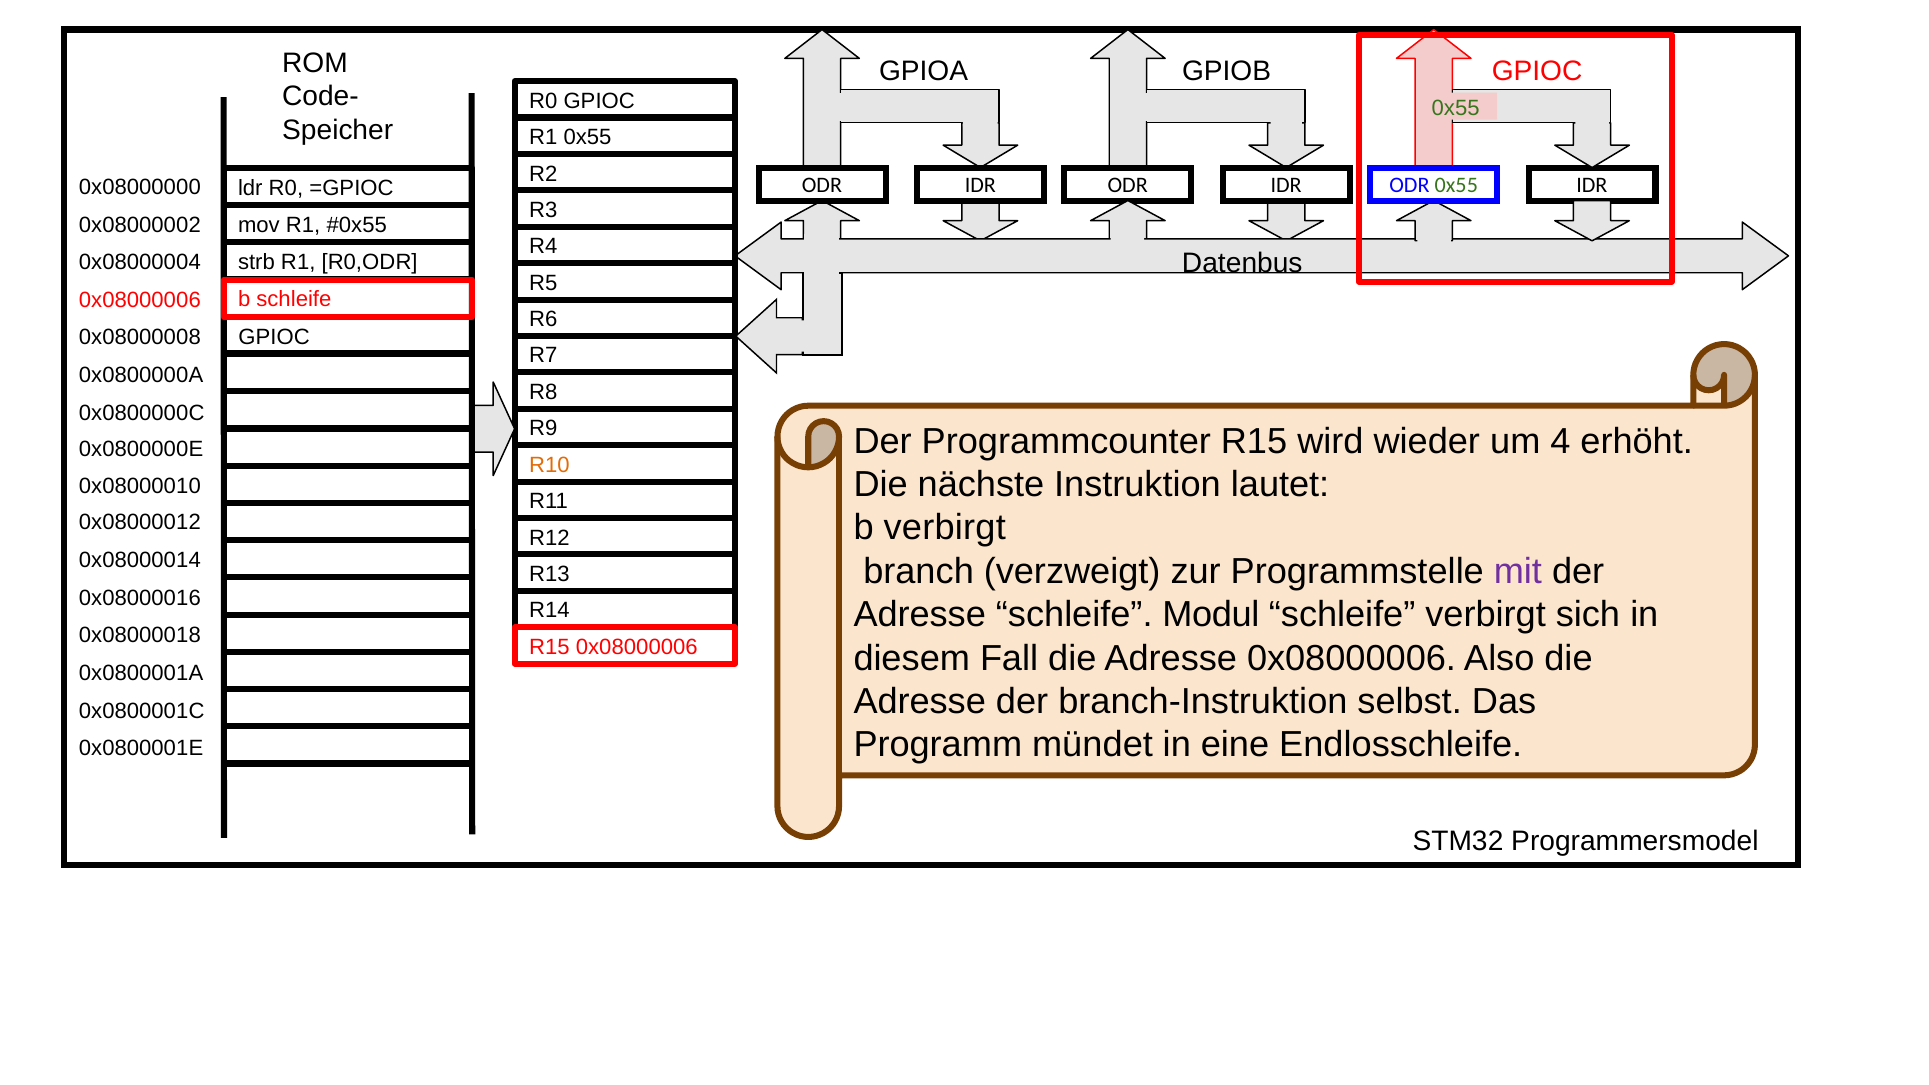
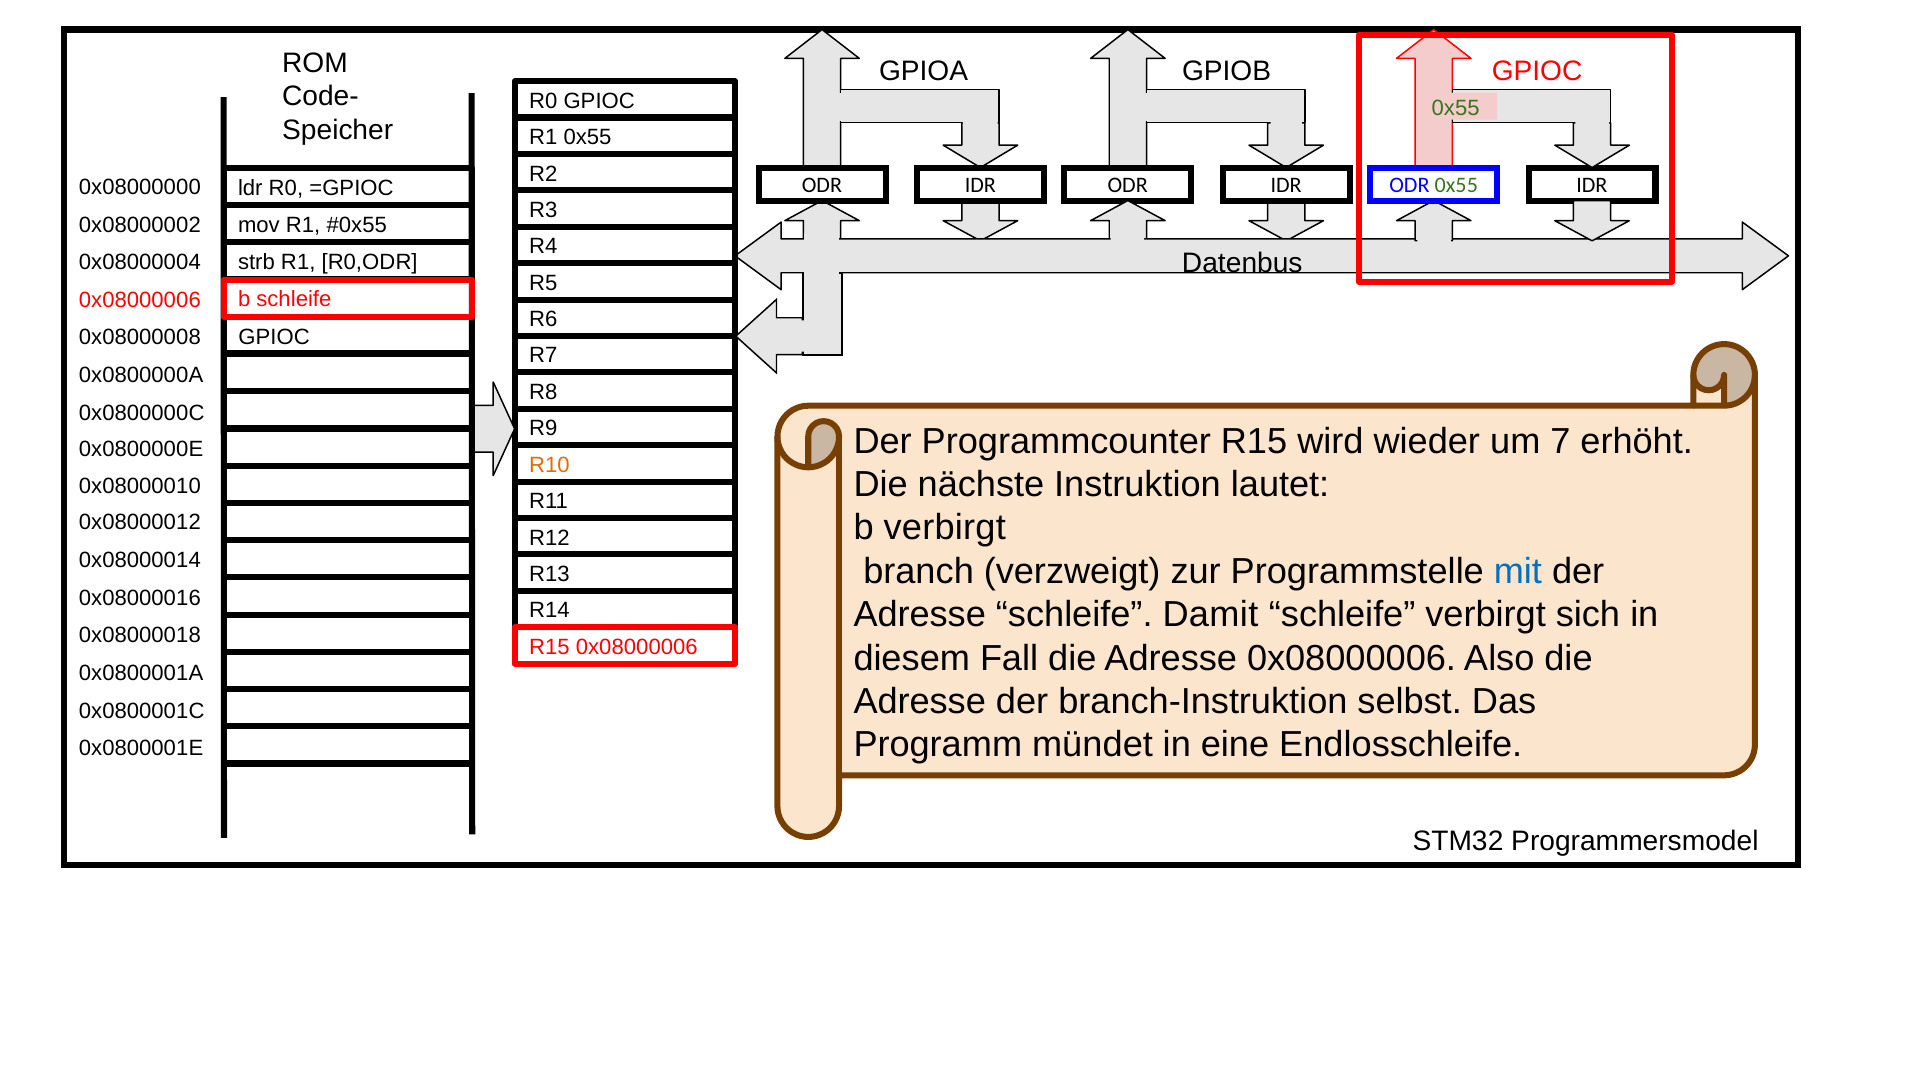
4: 4 -> 7
mit colour: purple -> blue
Modul: Modul -> Damit
